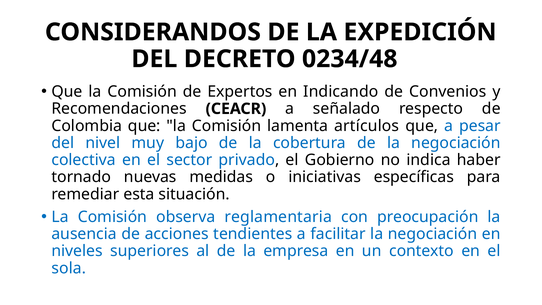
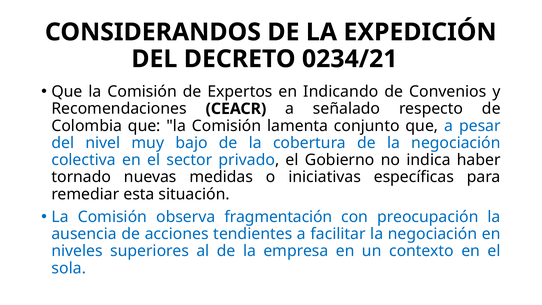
0234/48: 0234/48 -> 0234/21
artículos: artículos -> conjunto
reglamentaria: reglamentaria -> fragmentación
